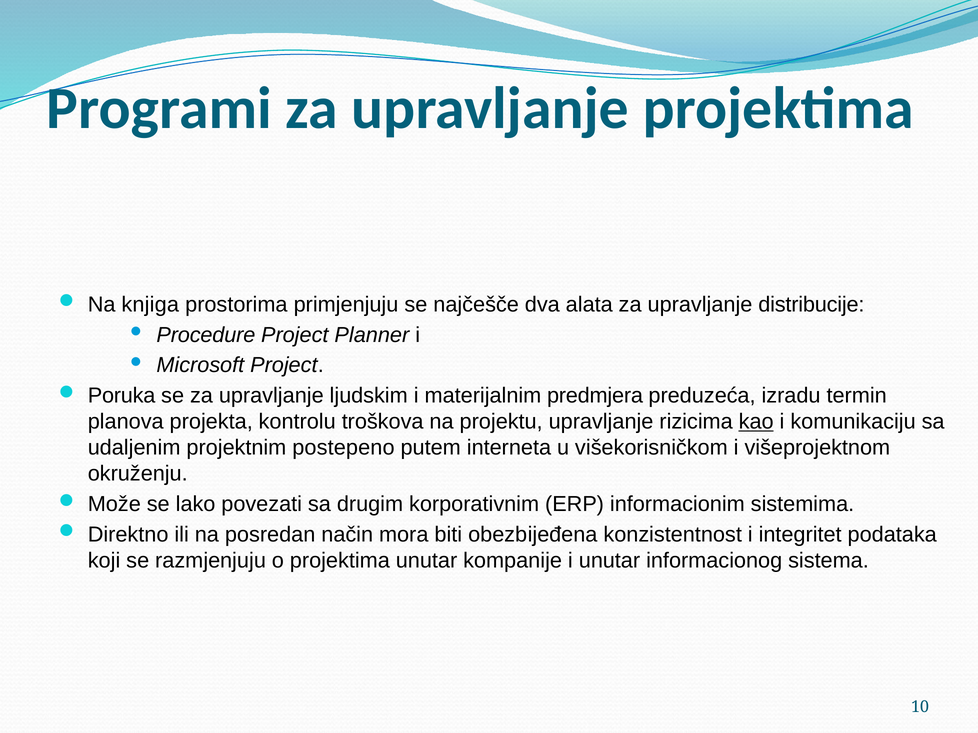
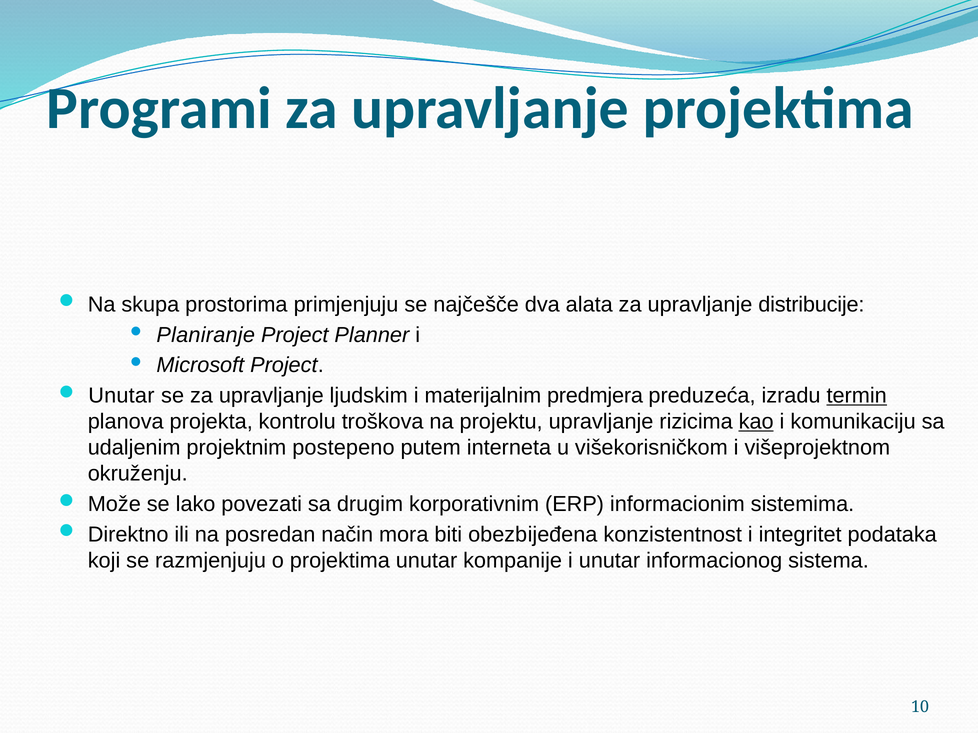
knjiga: knjiga -> skupa
Procedure: Procedure -> Planiranje
Poruka at (122, 396): Poruka -> Unutar
termin underline: none -> present
